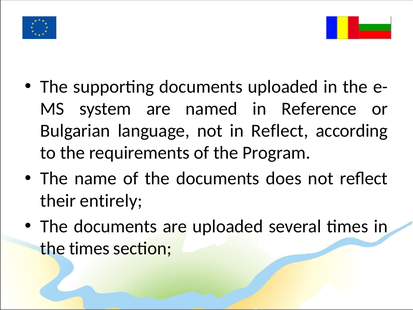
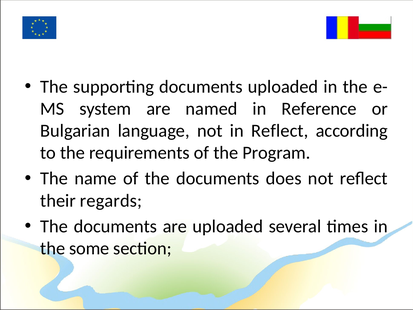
entirely: entirely -> regards
the times: times -> some
